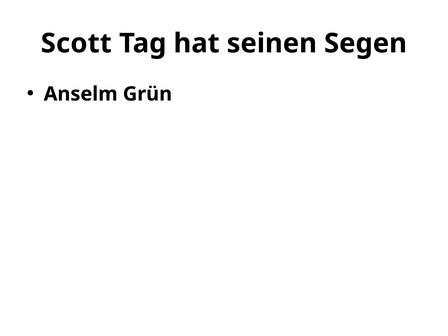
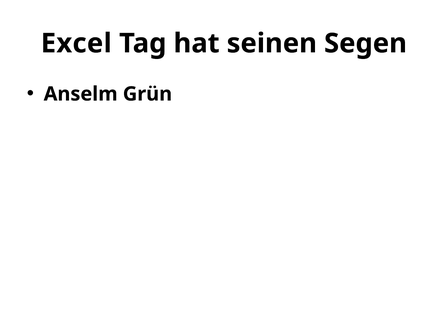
Scott: Scott -> Excel
